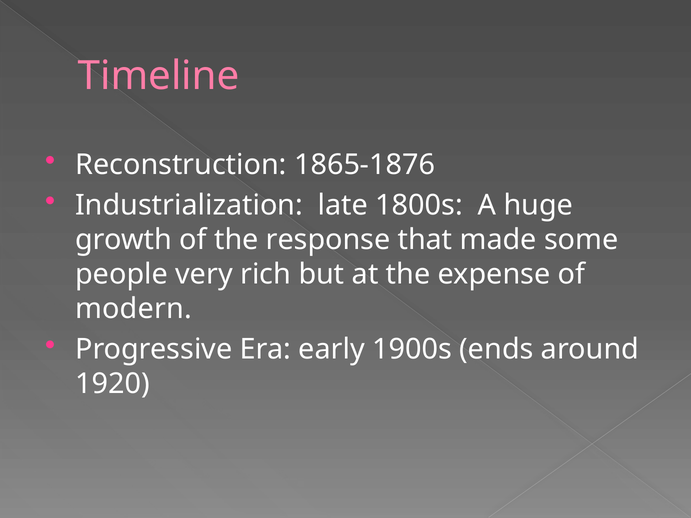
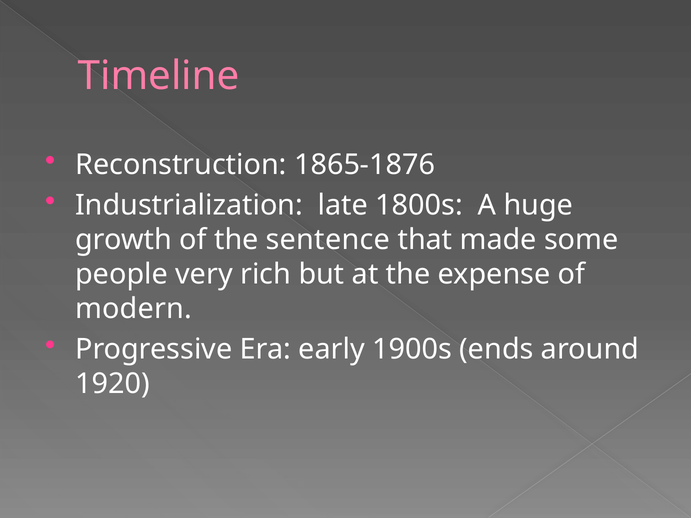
response: response -> sentence
